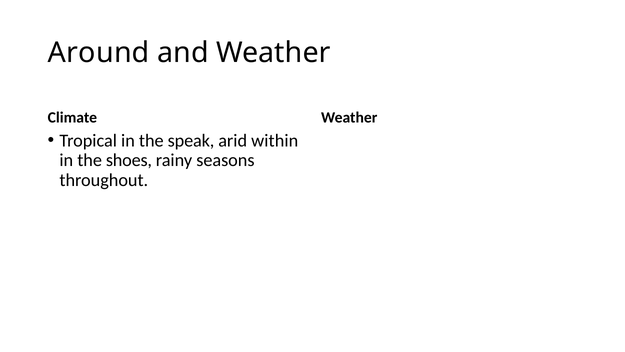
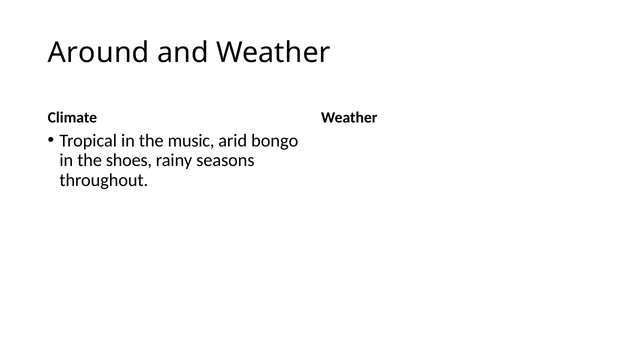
speak: speak -> music
within: within -> bongo
